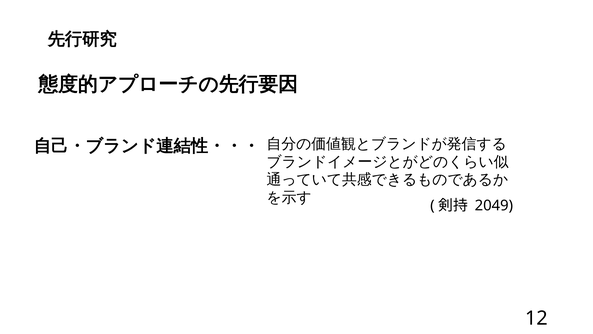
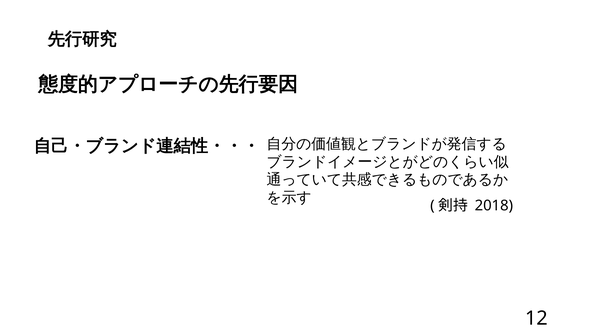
2049: 2049 -> 2018
